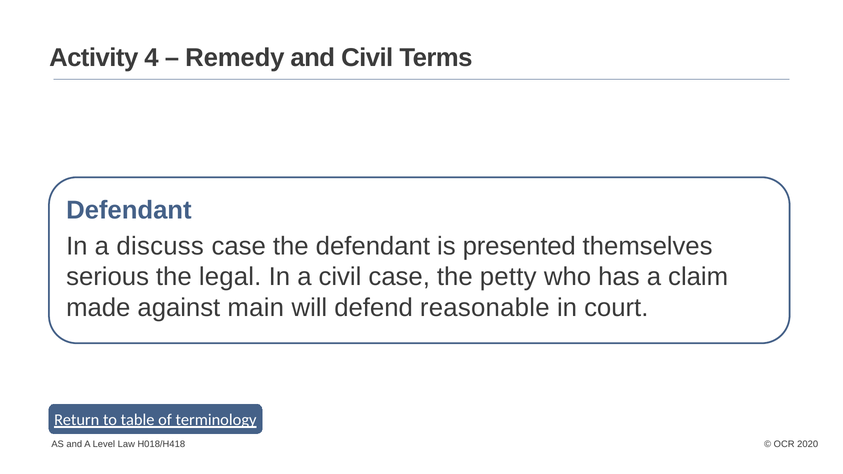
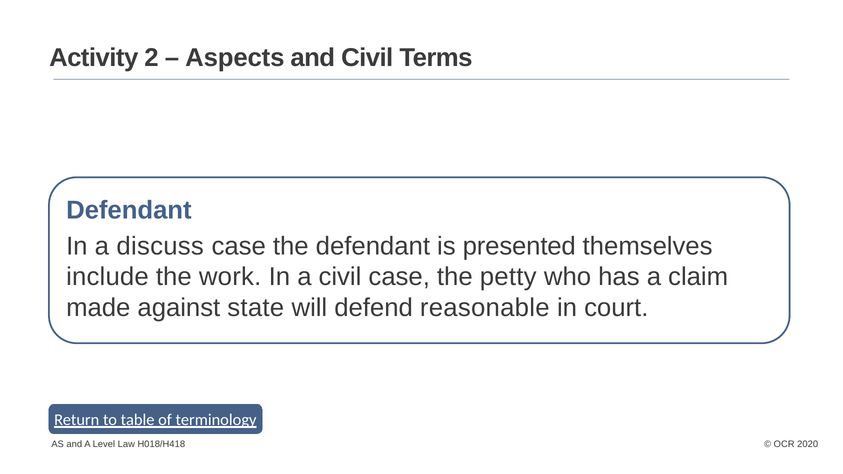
4: 4 -> 2
Remedy: Remedy -> Aspects
serious: serious -> include
legal: legal -> work
main: main -> state
